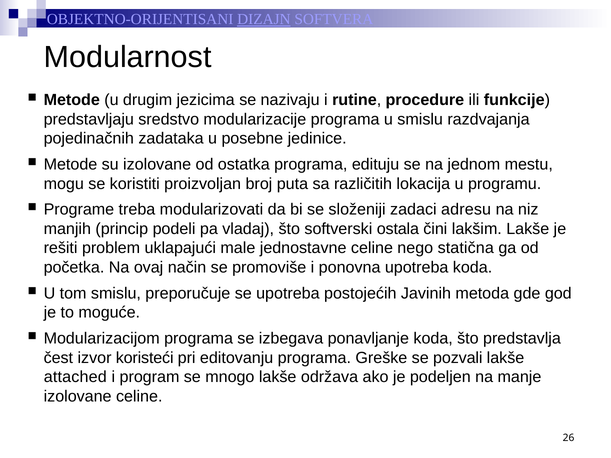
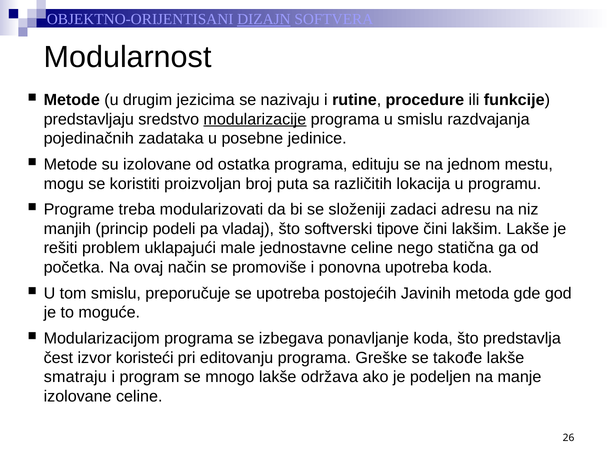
modularizacije underline: none -> present
ostala: ostala -> tipove
pozvali: pozvali -> takođe
attached: attached -> smatraju
